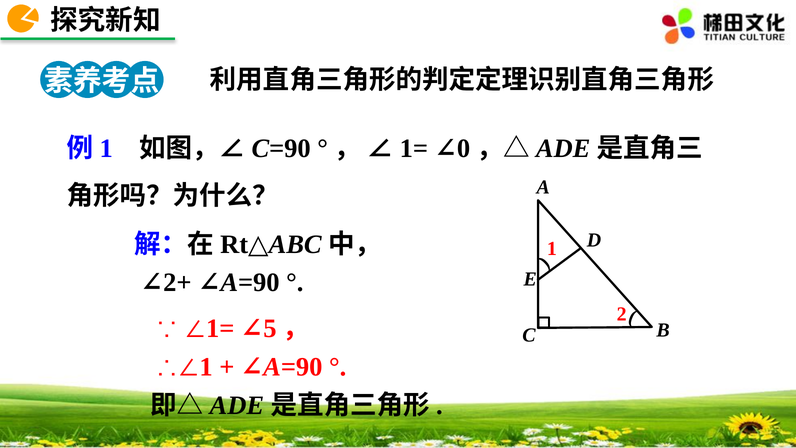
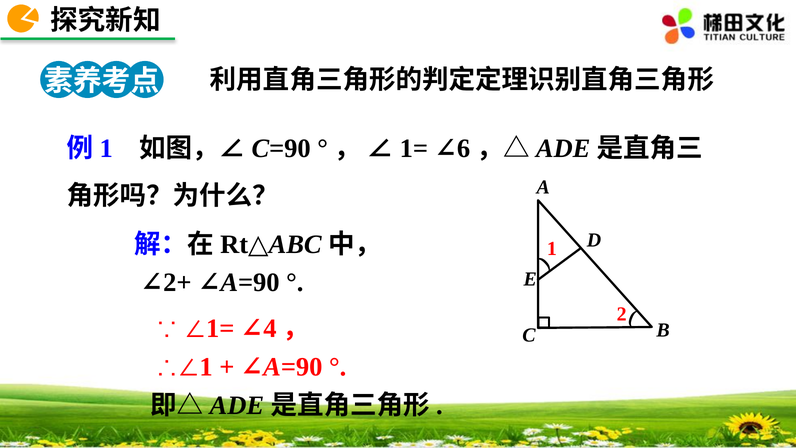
0: 0 -> 6
5: 5 -> 4
